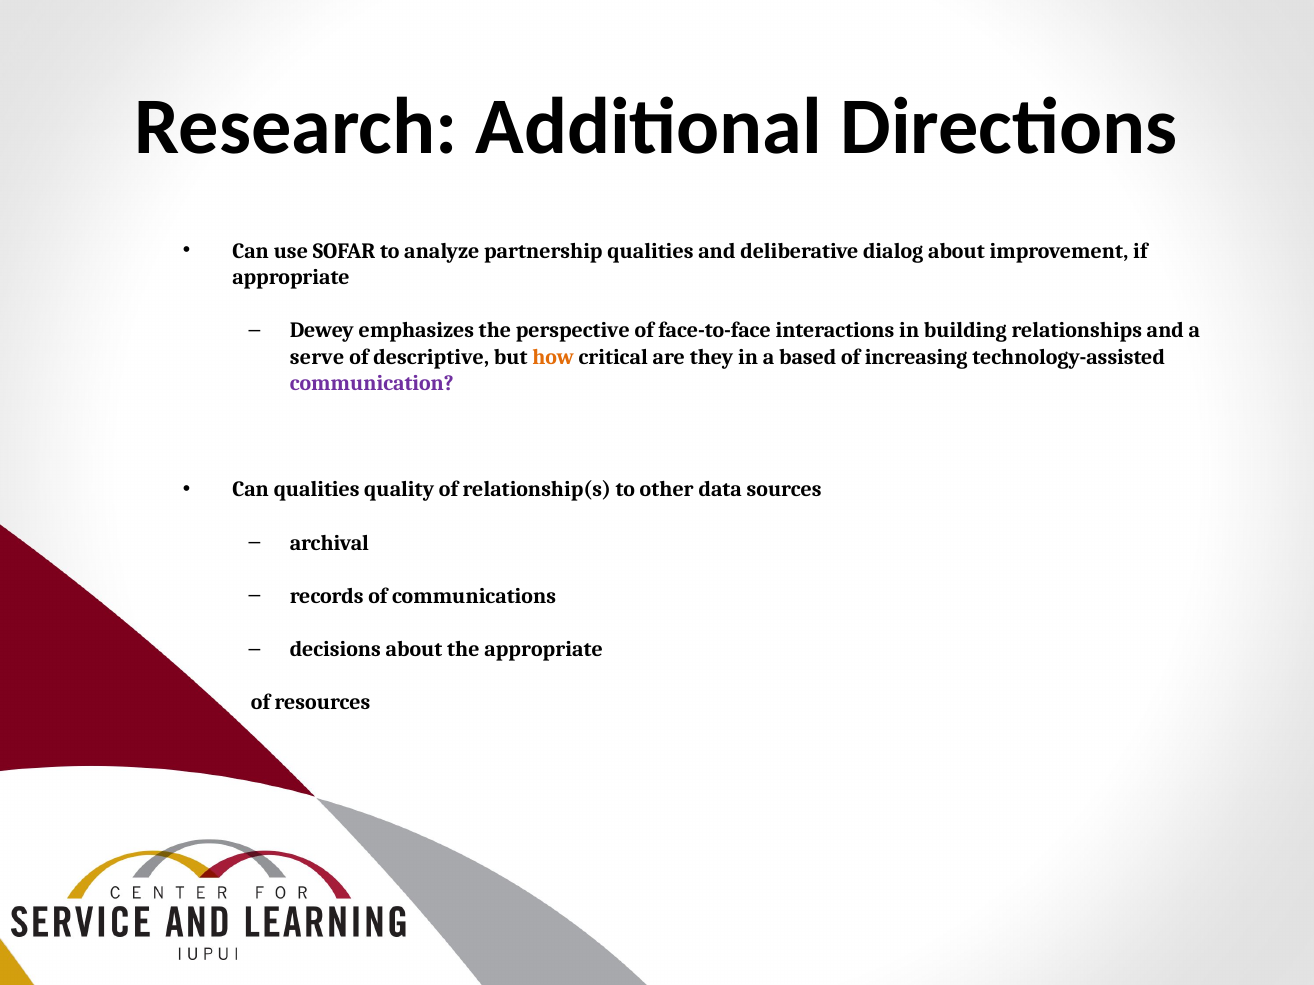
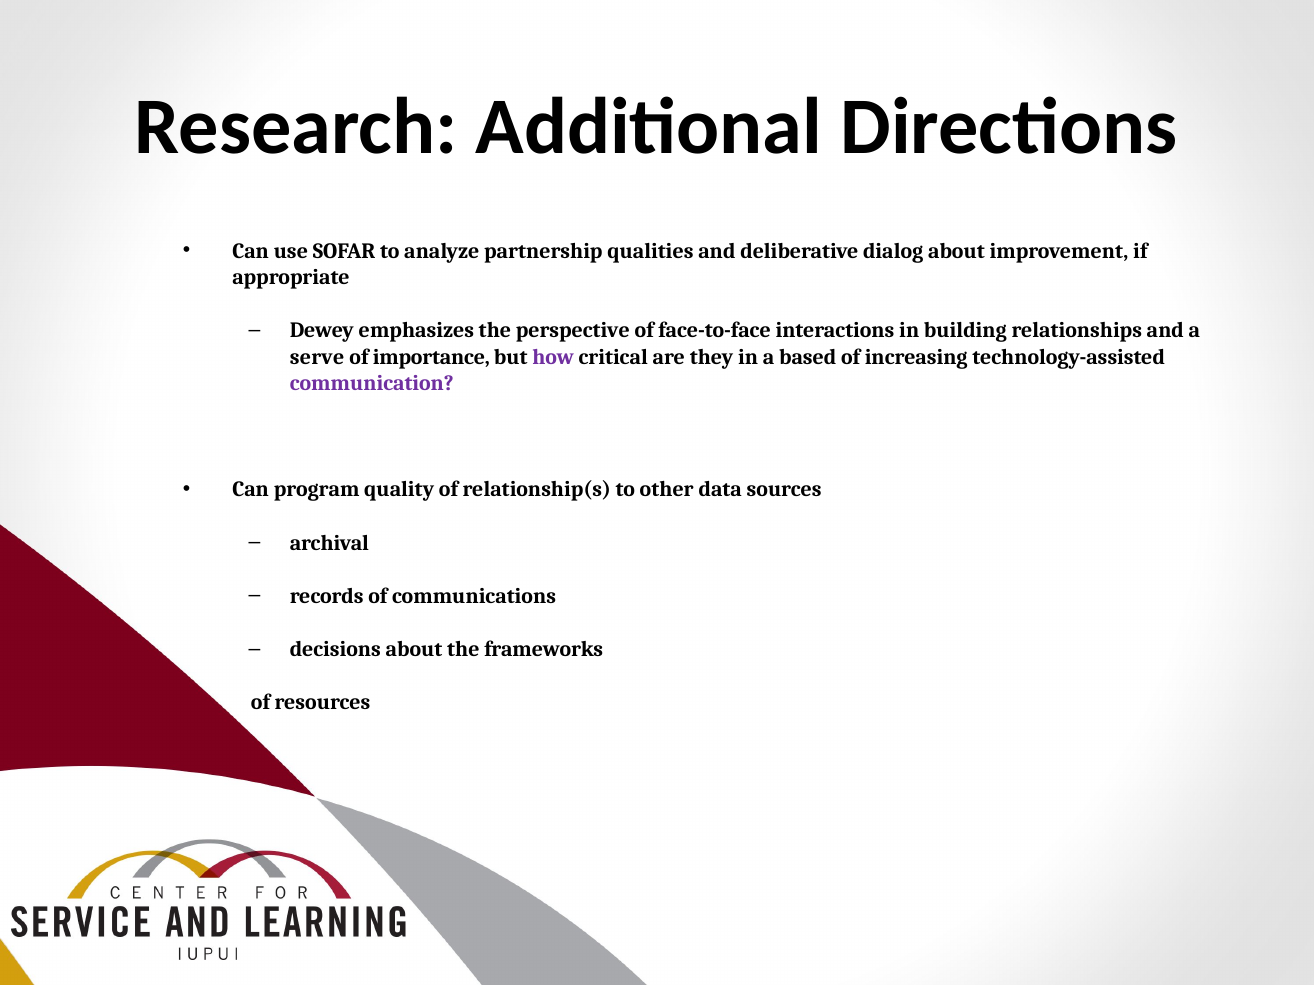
descriptive: descriptive -> importance
how colour: orange -> purple
Can qualities: qualities -> program
the appropriate: appropriate -> frameworks
